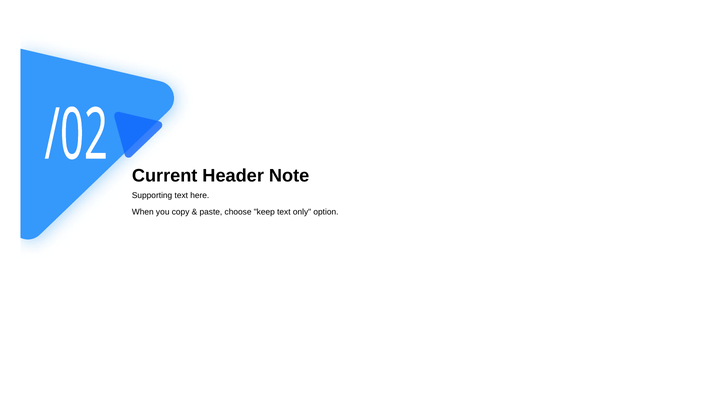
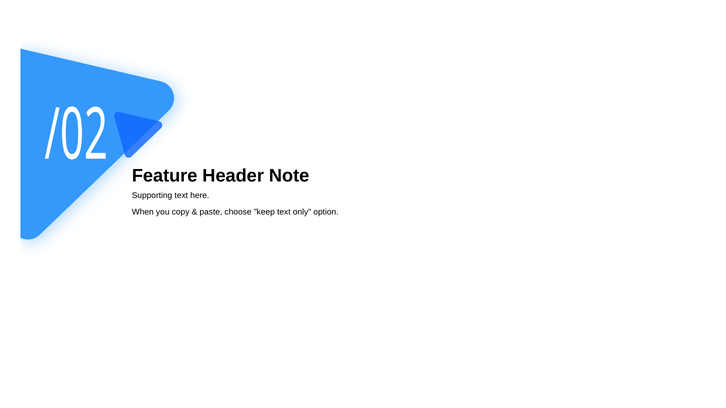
Current: Current -> Feature
